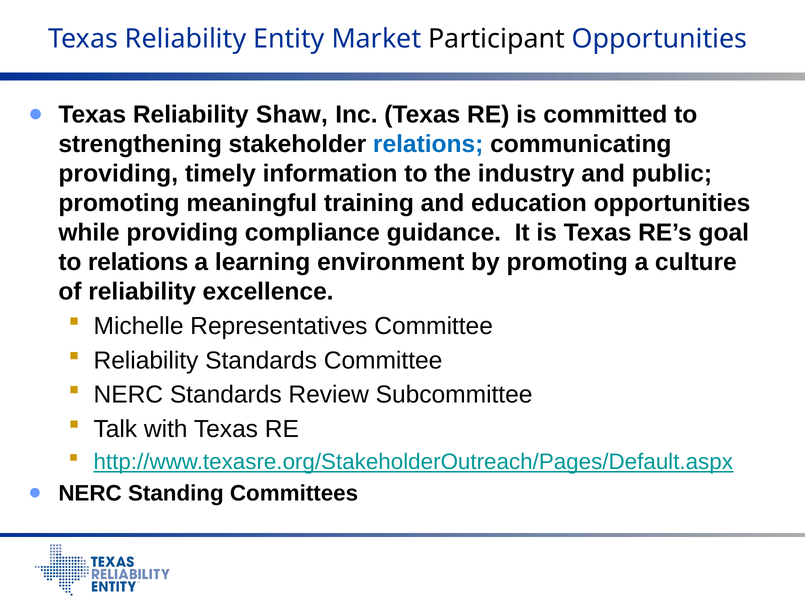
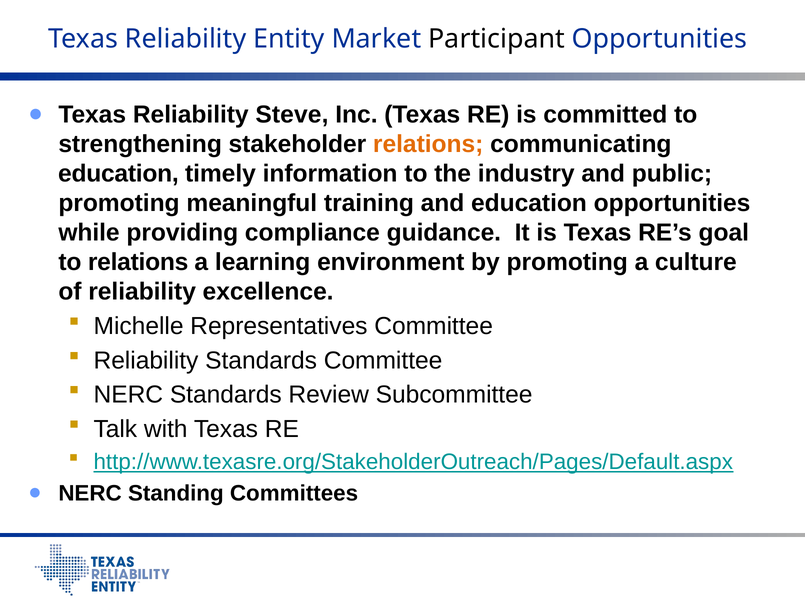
Shaw: Shaw -> Steve
relations at (428, 144) colour: blue -> orange
providing at (118, 173): providing -> education
